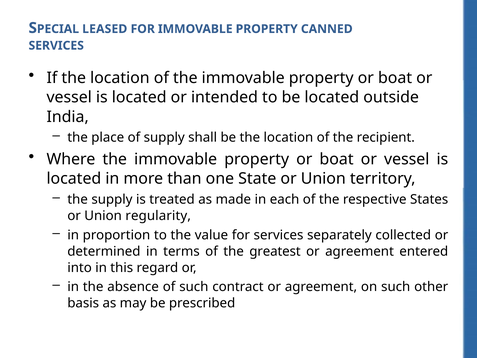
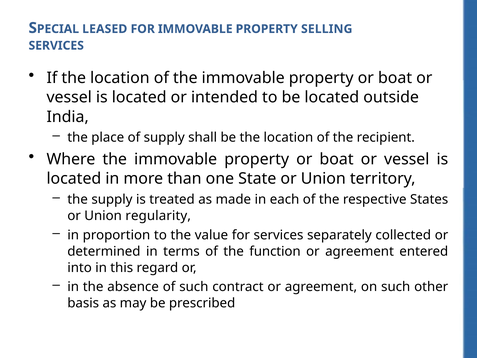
CANNED: CANNED -> SELLING
greatest: greatest -> function
